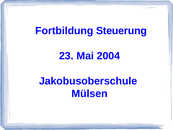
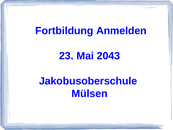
Steuerung: Steuerung -> Anmelden
2004: 2004 -> 2043
